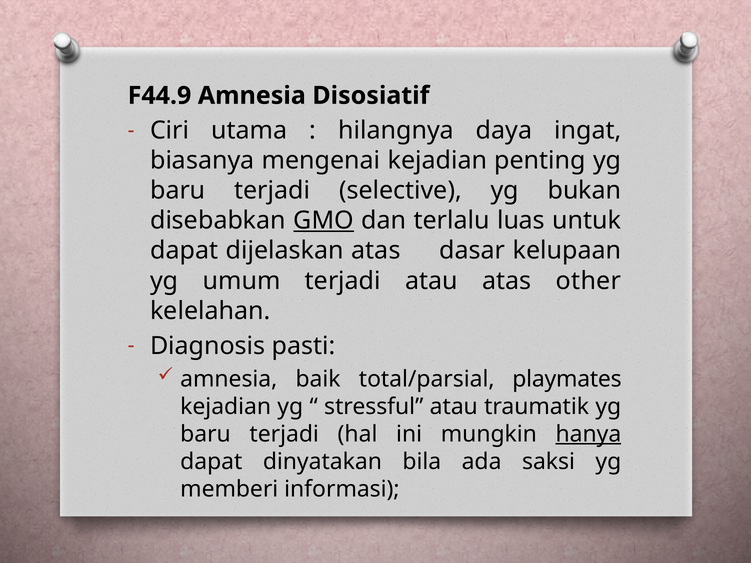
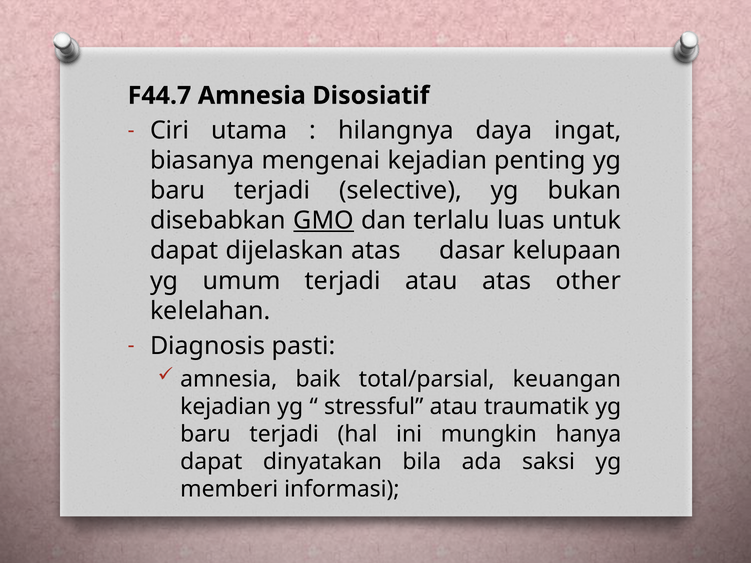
F44.9: F44.9 -> F44.7
playmates: playmates -> keuangan
hanya underline: present -> none
